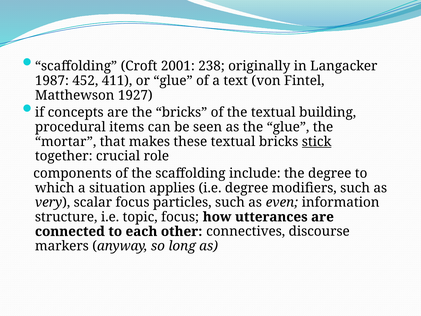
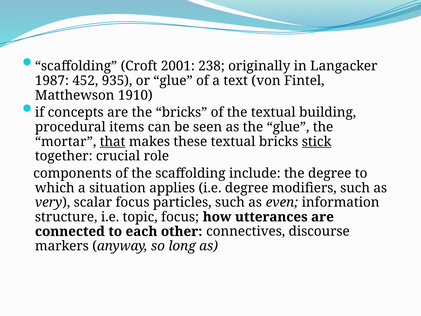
411: 411 -> 935
1927: 1927 -> 1910
that underline: none -> present
